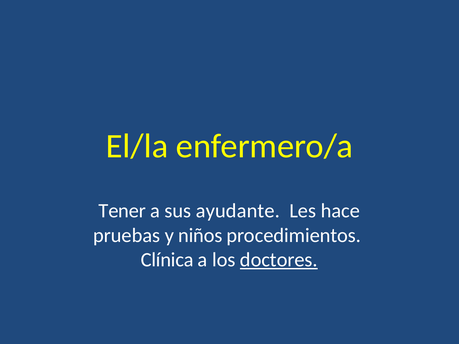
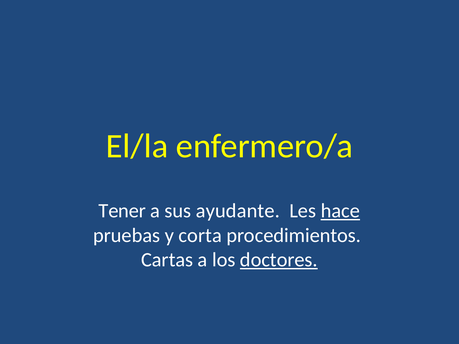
hace underline: none -> present
niños: niños -> corta
Clínica: Clínica -> Cartas
